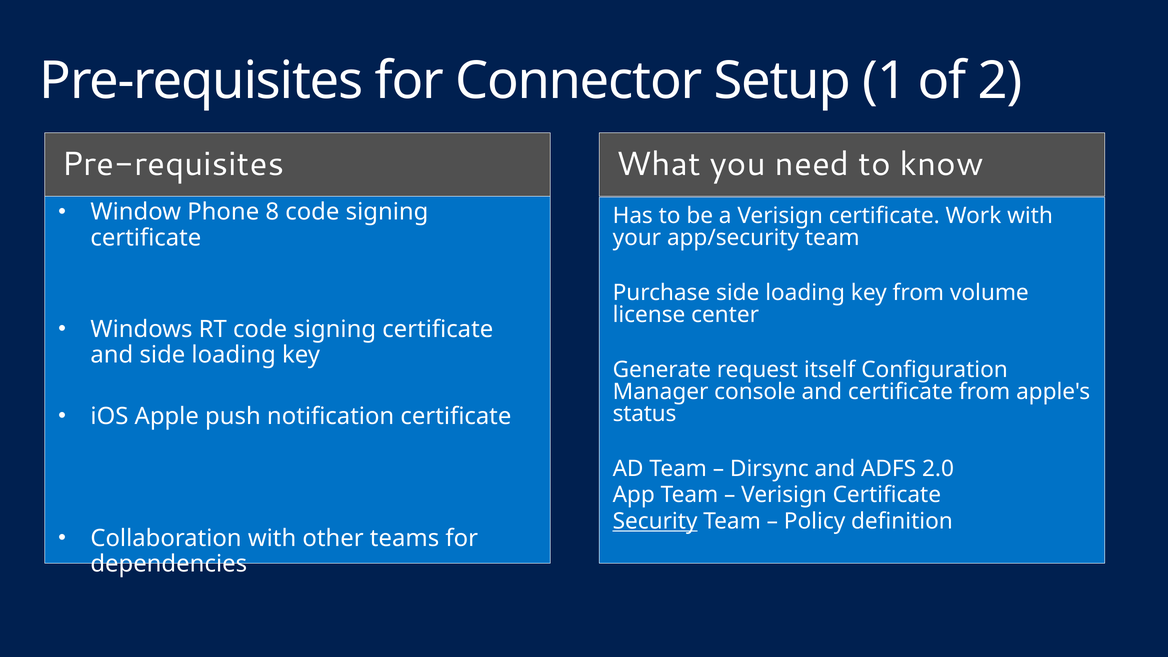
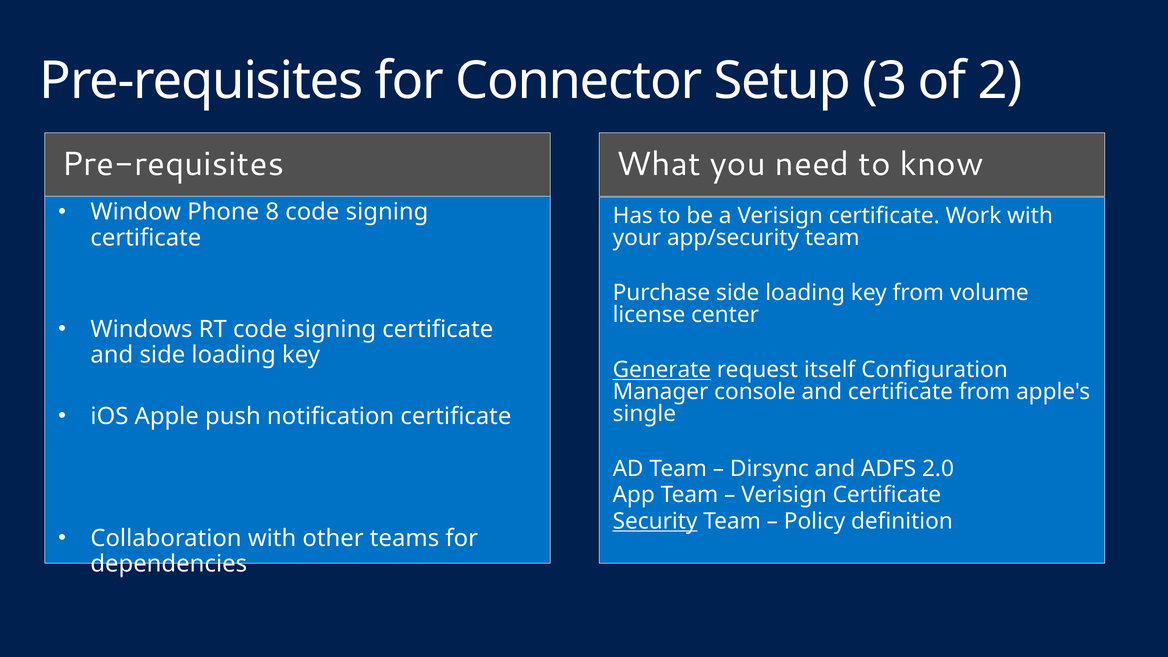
1: 1 -> 3
Generate underline: none -> present
status: status -> single
